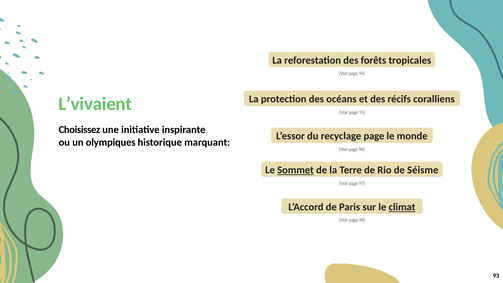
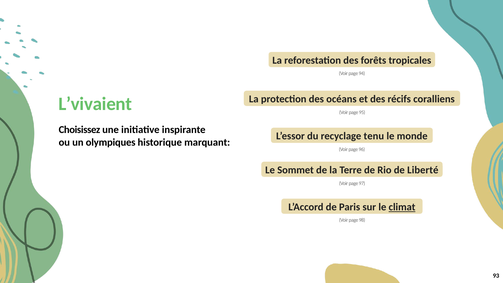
recyclage page: page -> tenu
Sommet underline: present -> none
Séisme: Séisme -> Liberté
